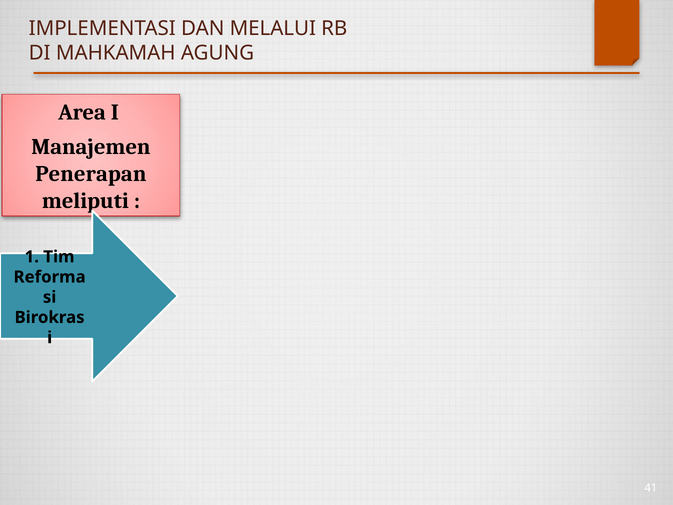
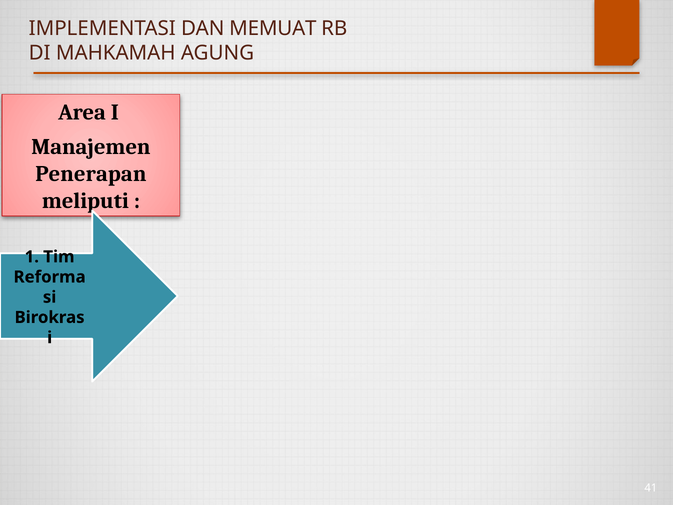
MELALUI: MELALUI -> MEMUAT
